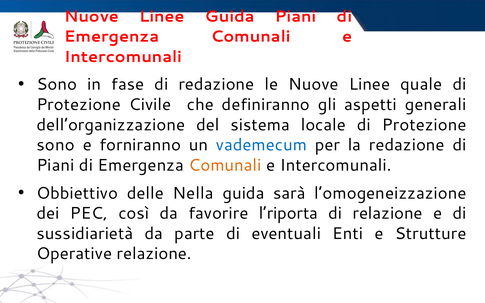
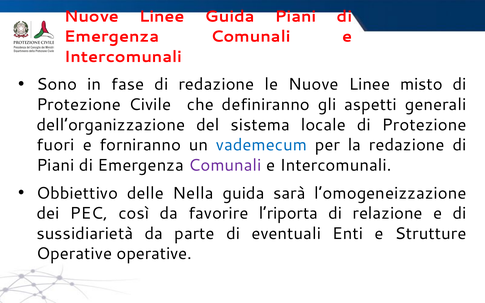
quale: quale -> misto
sono at (56, 145): sono -> fuori
Comunali at (225, 165) colour: orange -> purple
Operative relazione: relazione -> operative
